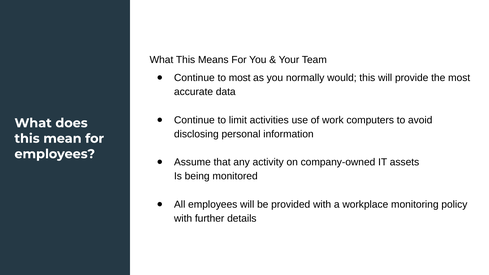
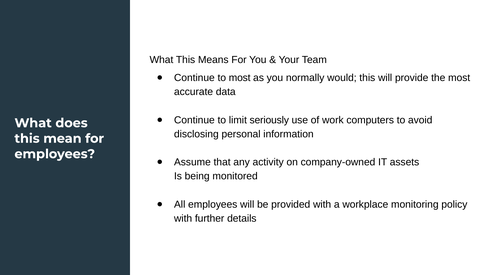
activities: activities -> seriously
